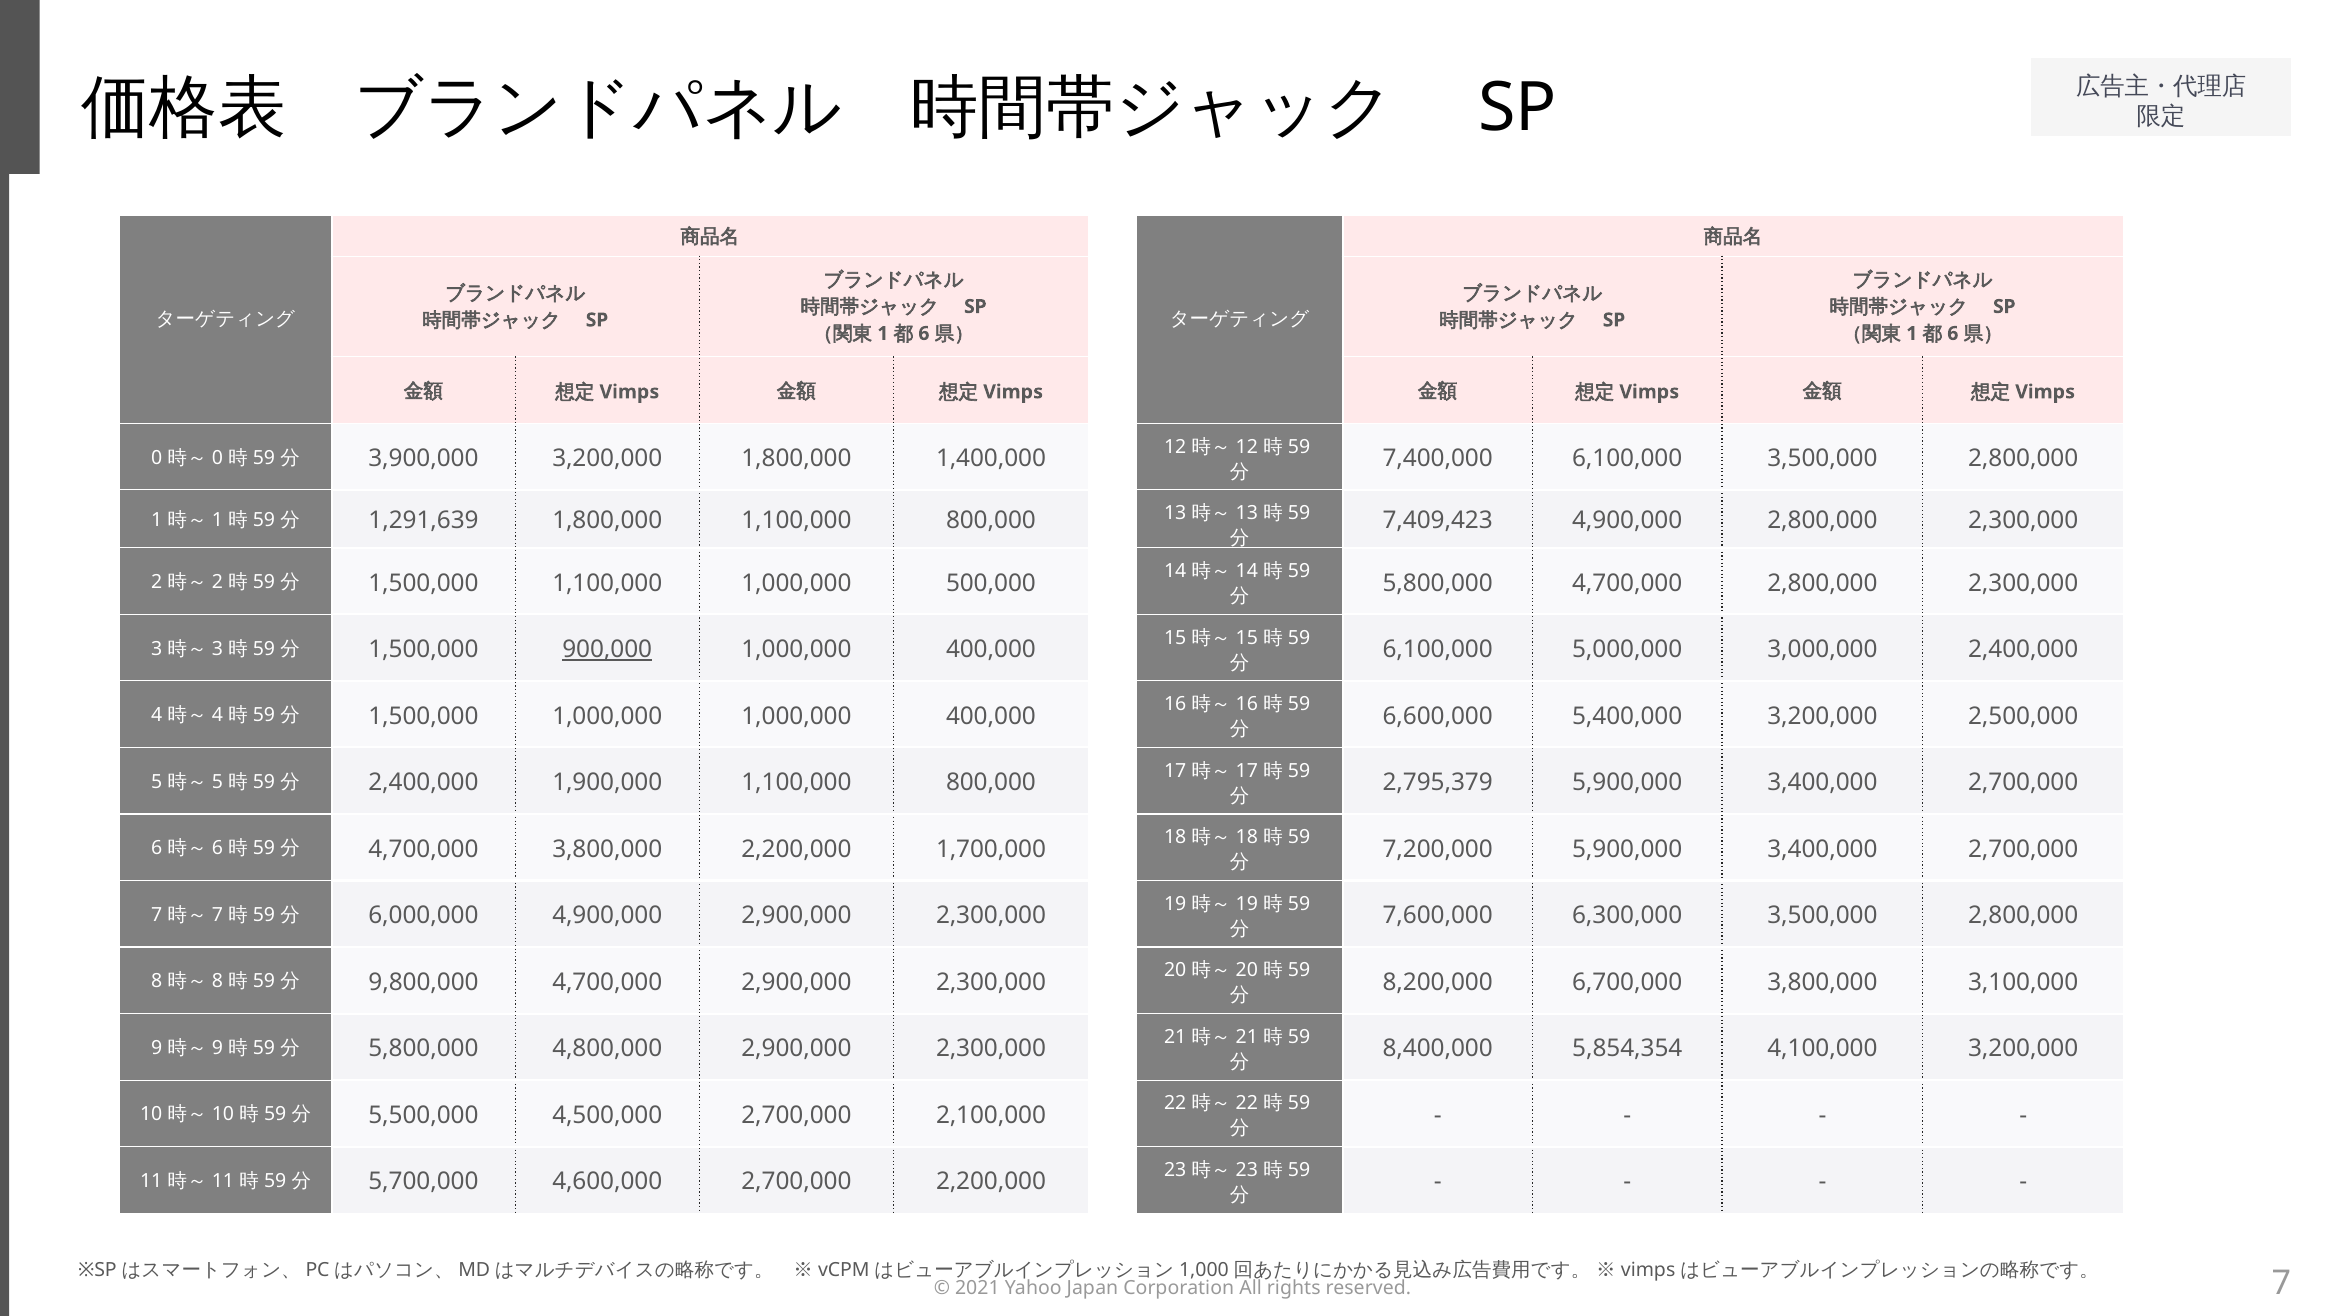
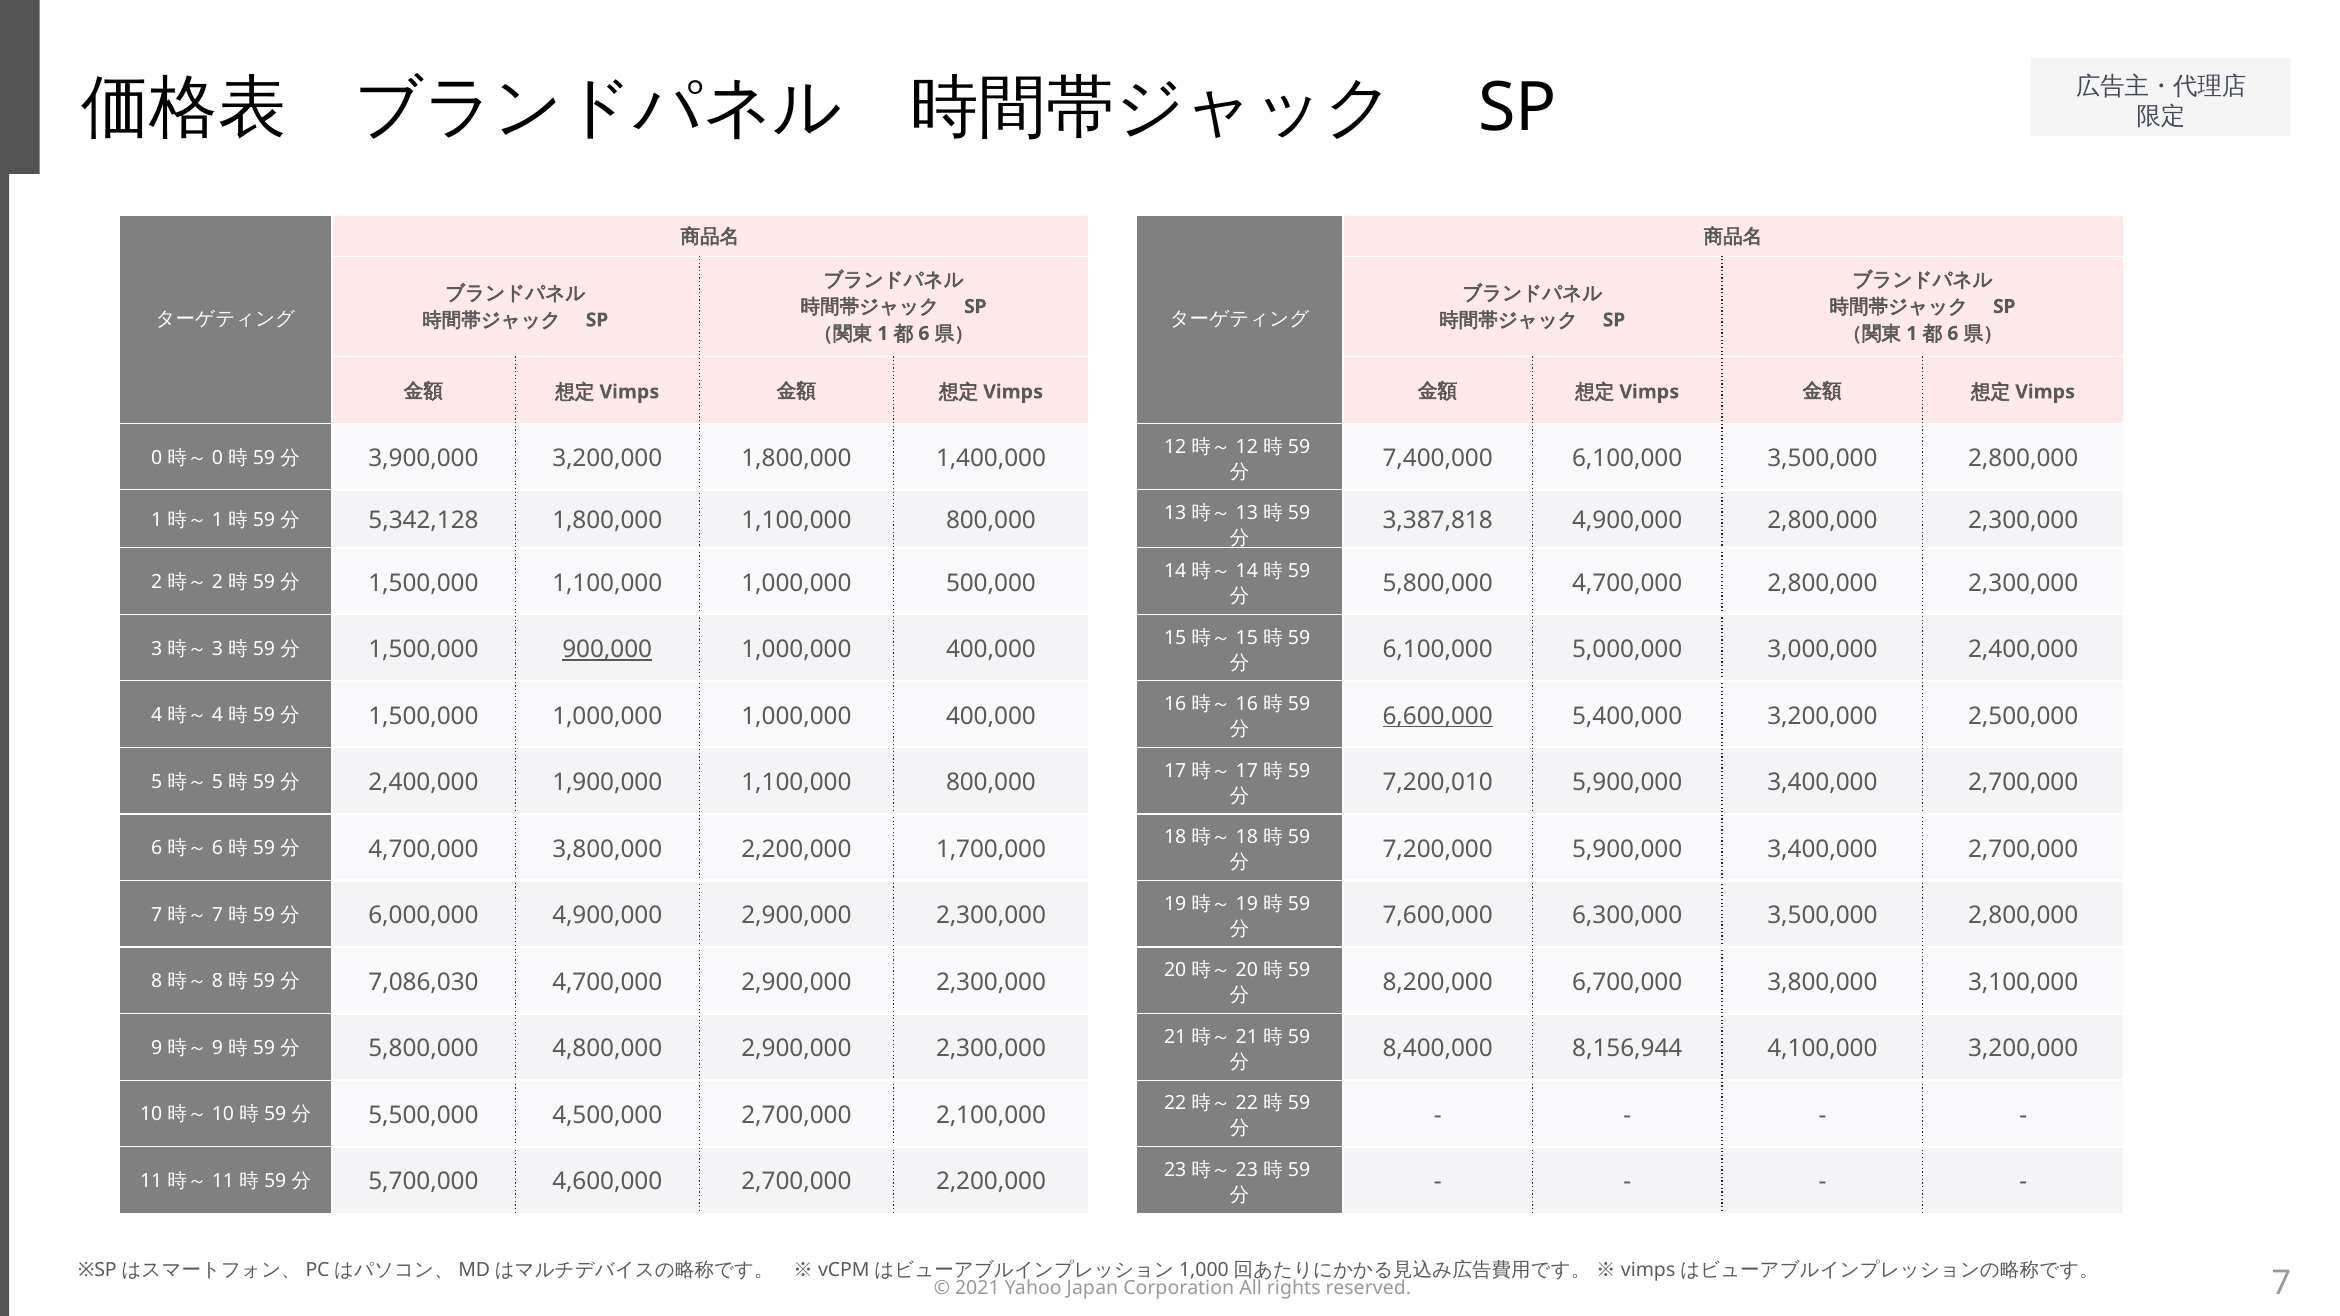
7,409,423: 7,409,423 -> 3,387,818
1,291,639: 1,291,639 -> 5,342,128
6,600,000 underline: none -> present
2,795,379: 2,795,379 -> 7,200,010
9,800,000: 9,800,000 -> 7,086,030
5,854,354: 5,854,354 -> 8,156,944
